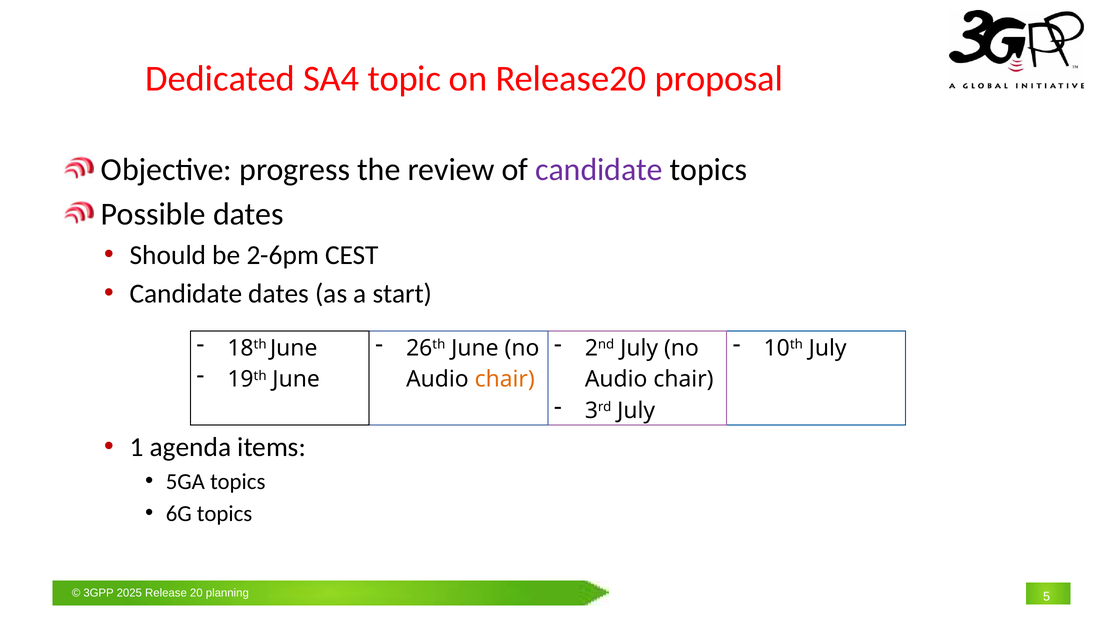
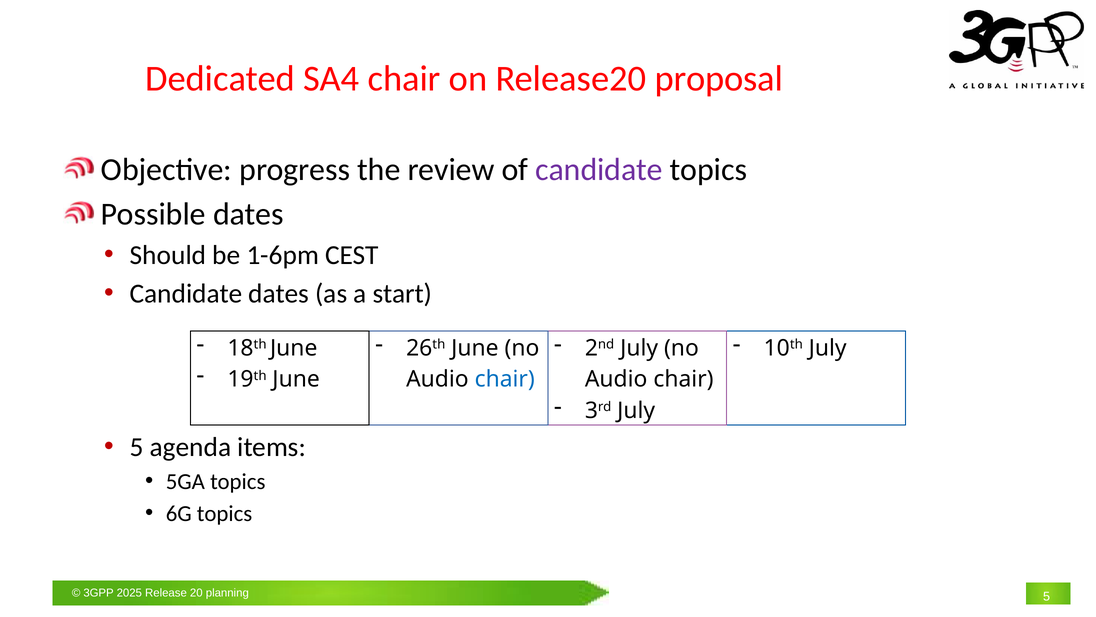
SA4 topic: topic -> chair
2-6pm: 2-6pm -> 1-6pm
chair at (505, 379) colour: orange -> blue
1 at (137, 447): 1 -> 5
